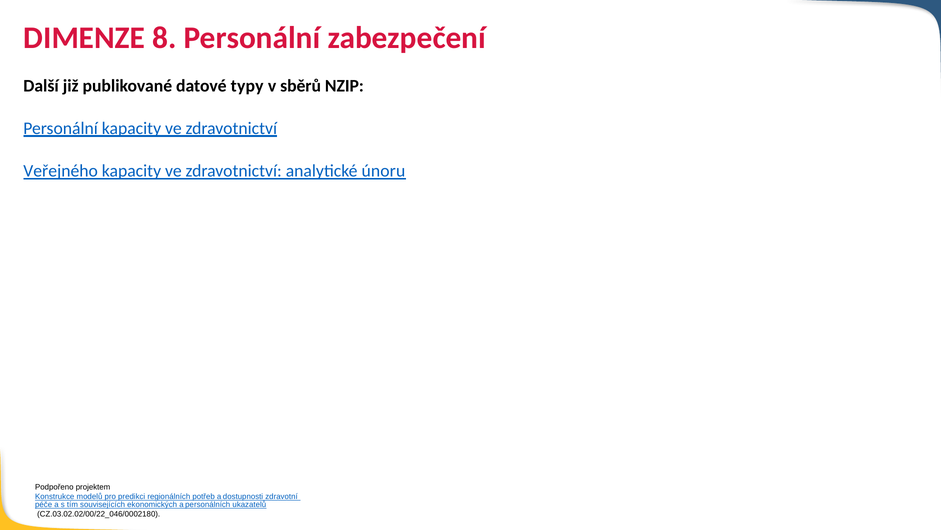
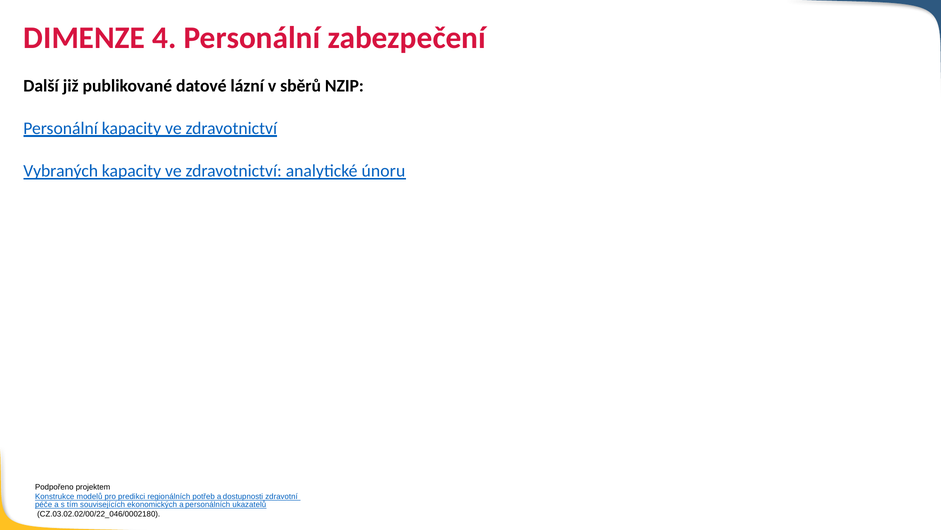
8: 8 -> 4
typy: typy -> lázní
Veřejného: Veřejného -> Vybraných
